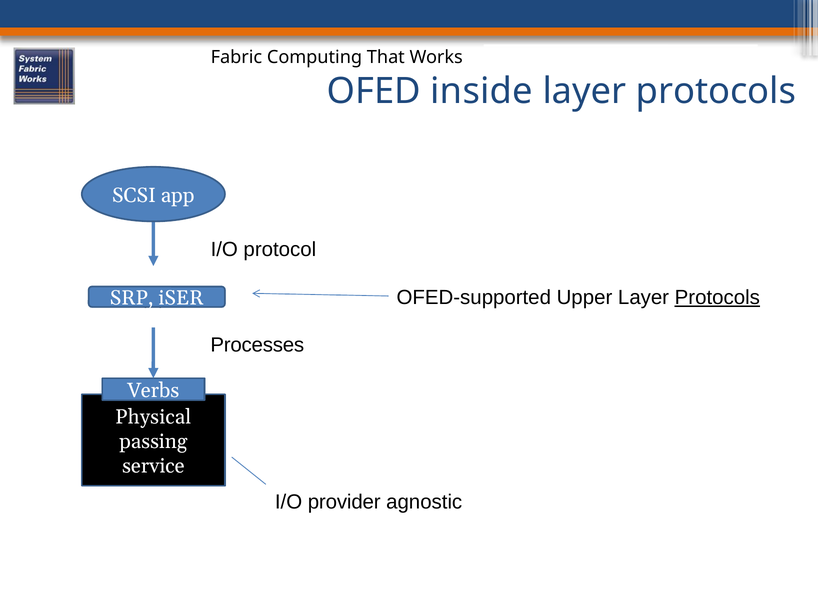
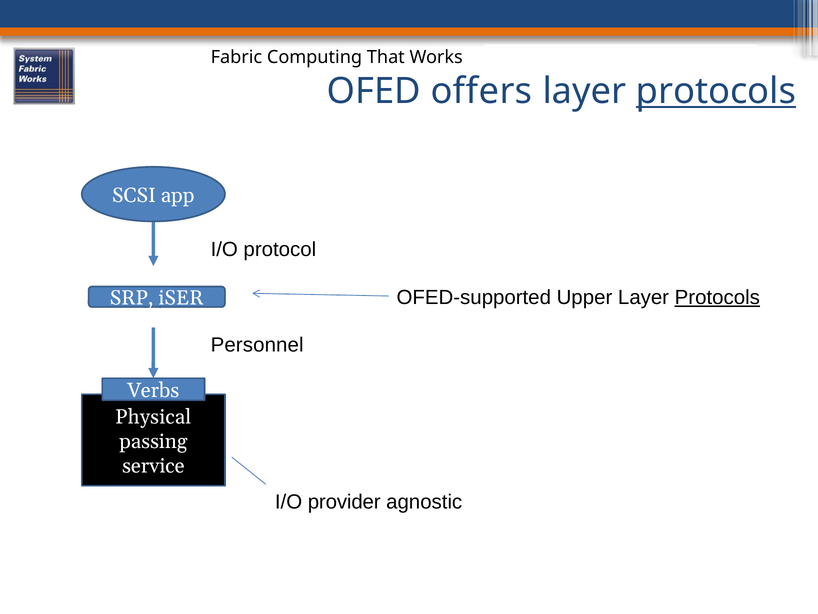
inside: inside -> offers
protocols at (716, 91) underline: none -> present
Processes: Processes -> Personnel
